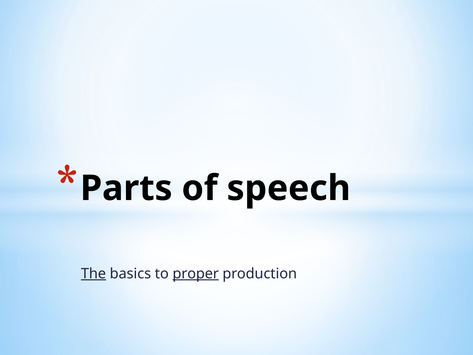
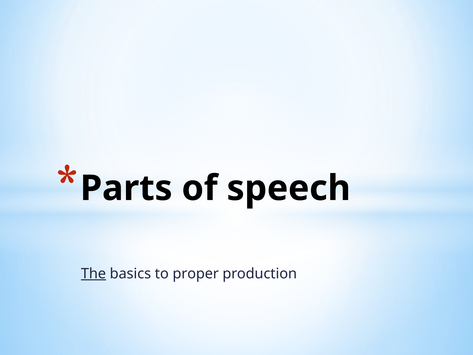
proper underline: present -> none
